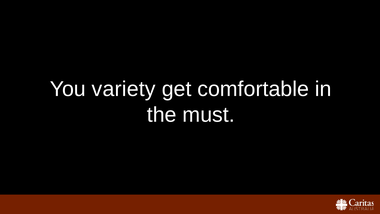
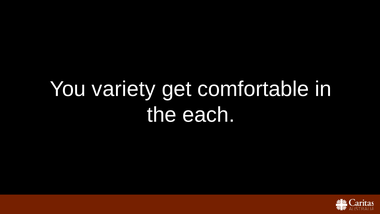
must: must -> each
